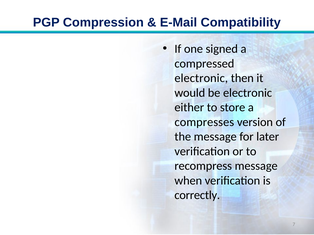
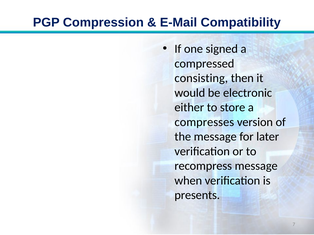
electronic at (201, 78): electronic -> consisting
correctly: correctly -> presents
